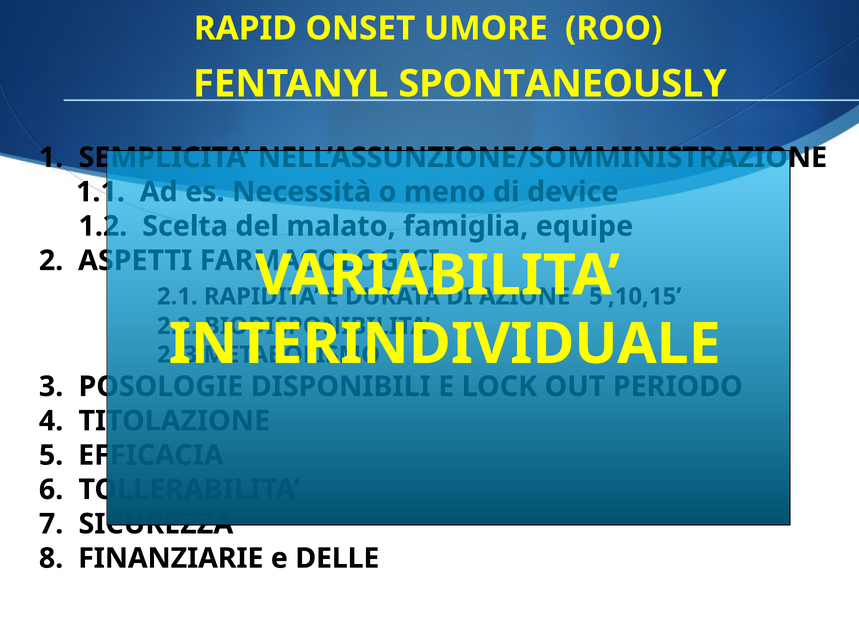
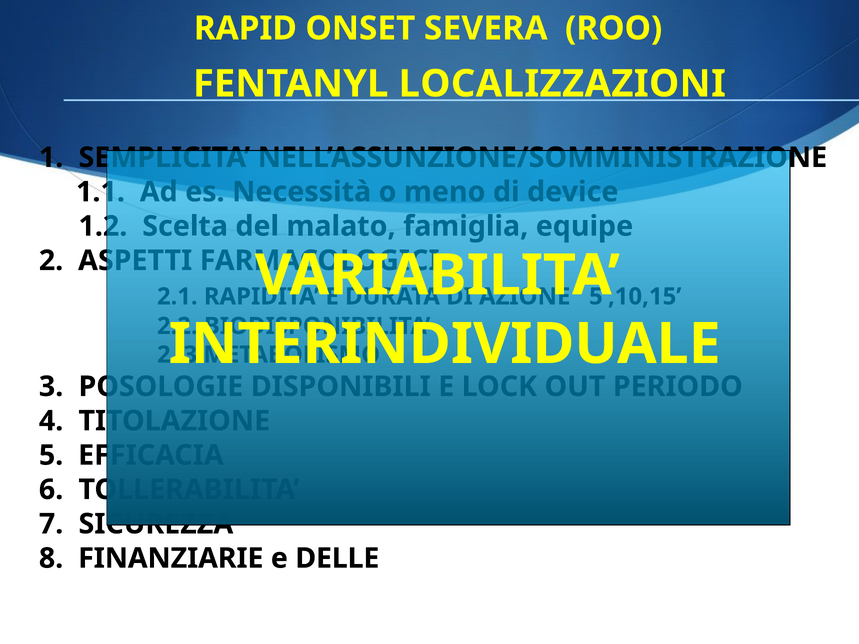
UMORE: UMORE -> SEVERA
SPONTANEOUSLY: SPONTANEOUSLY -> LOCALIZZAZIONI
